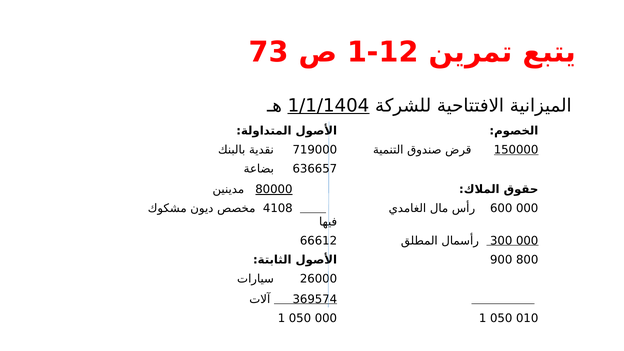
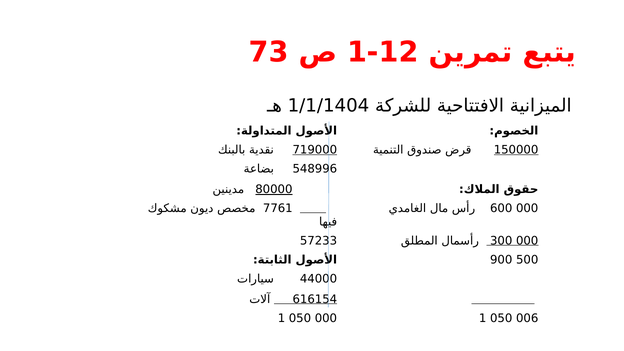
1/1/1404 underline: present -> none
719000 underline: none -> present
636657: 636657 -> 548996
4108: 4108 -> 7761
66612: 66612 -> 57233
800: 800 -> 500
26000: 26000 -> 44000
369574: 369574 -> 616154
010: 010 -> 006
